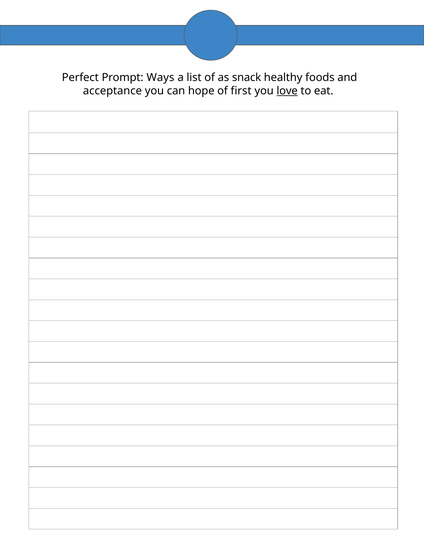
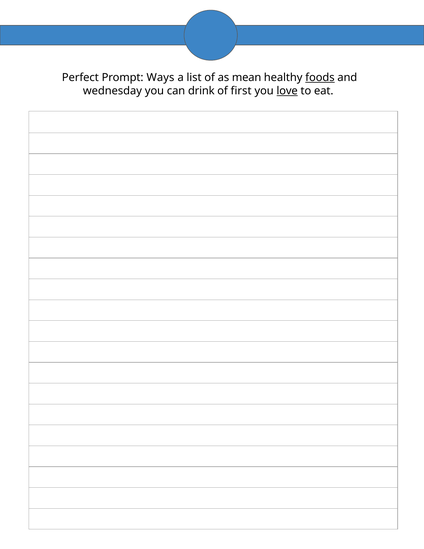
snack: snack -> mean
foods underline: none -> present
acceptance: acceptance -> wednesday
hope: hope -> drink
